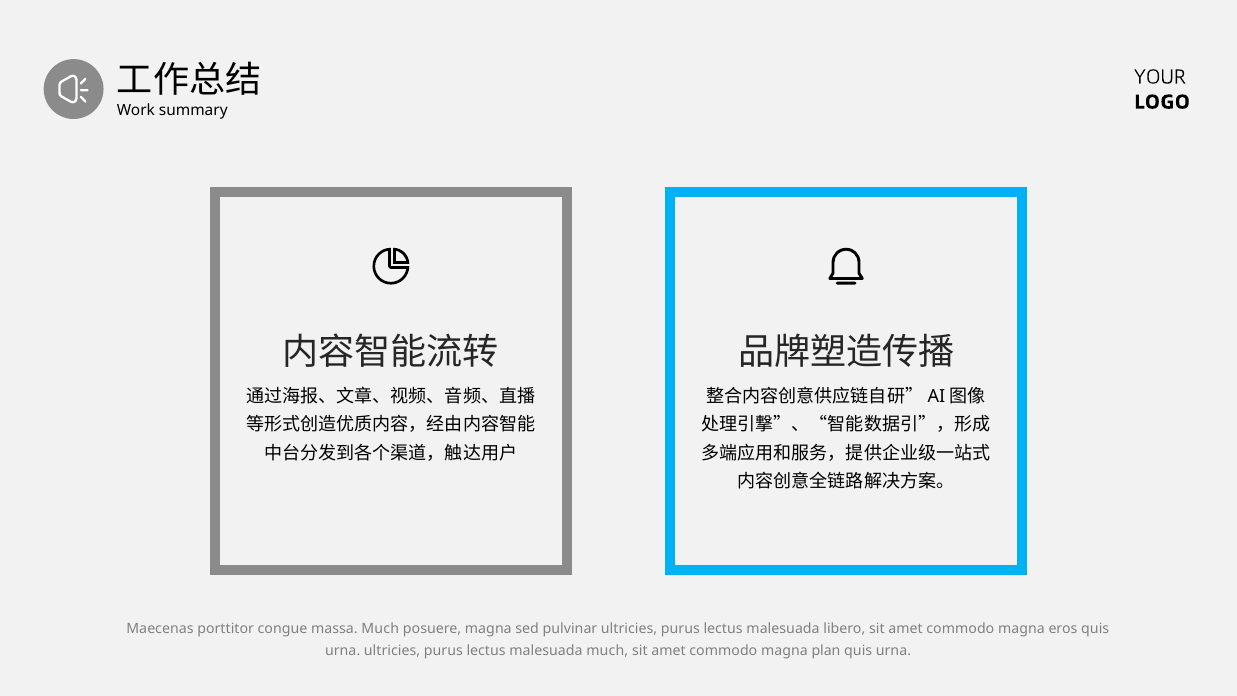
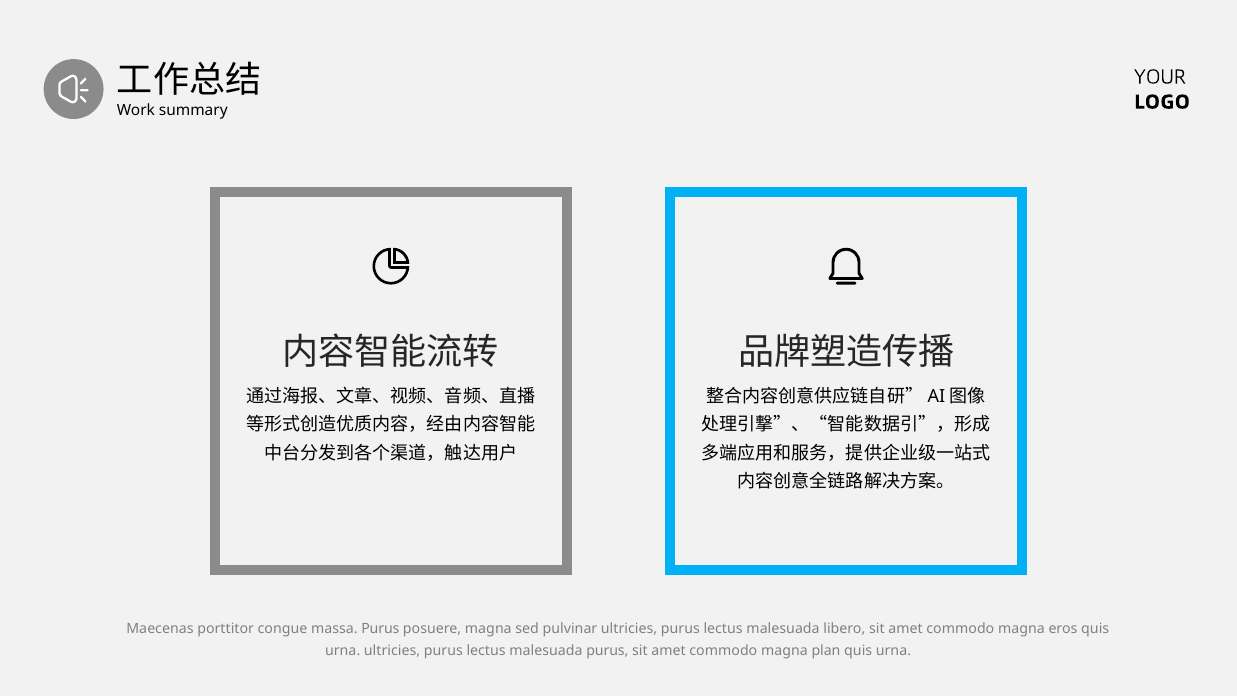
massa Much: Much -> Purus
malesuada much: much -> purus
